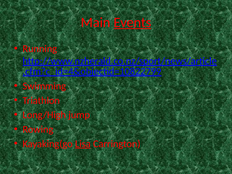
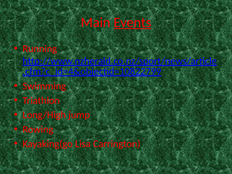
Lisa underline: present -> none
